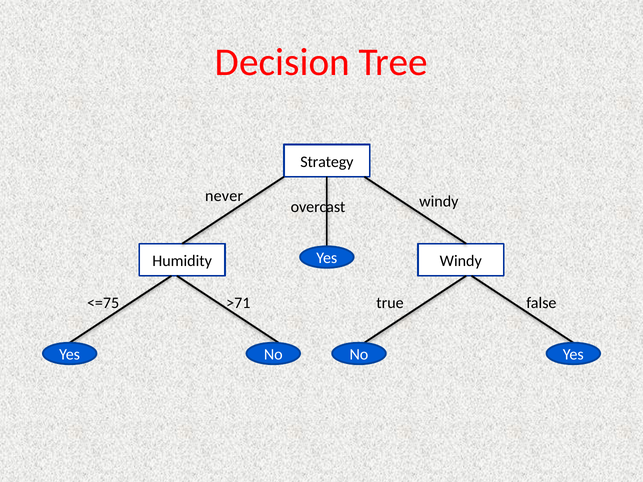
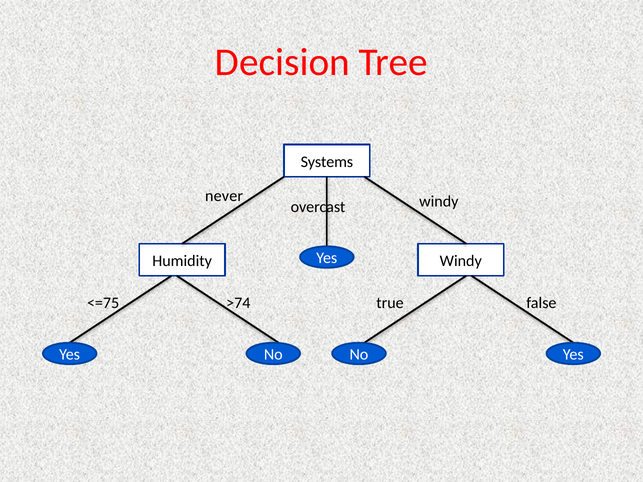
Strategy: Strategy -> Systems
>71: >71 -> >74
